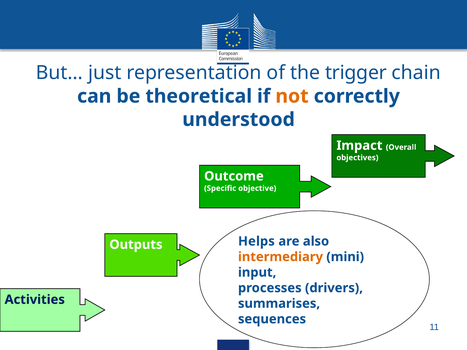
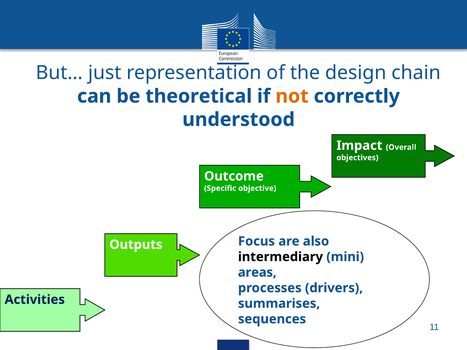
trigger: trigger -> design
Helps: Helps -> Focus
intermediary colour: orange -> black
input: input -> areas
